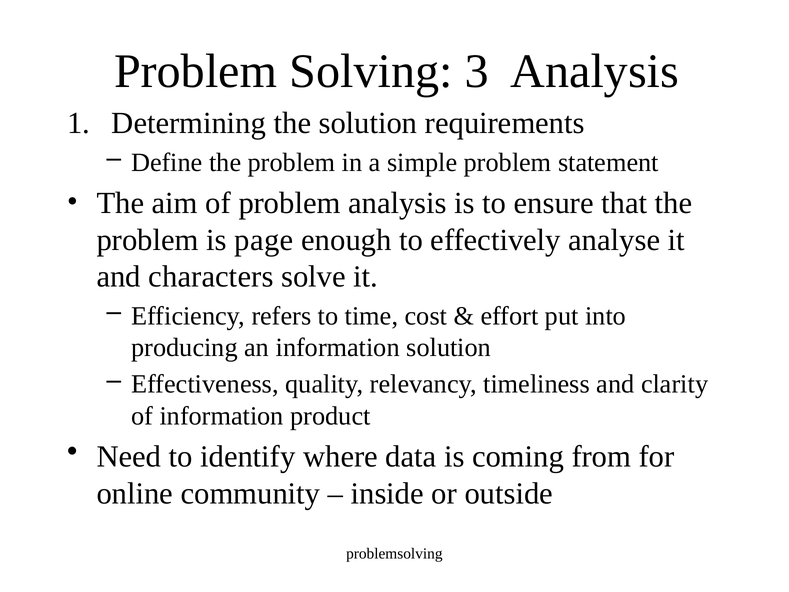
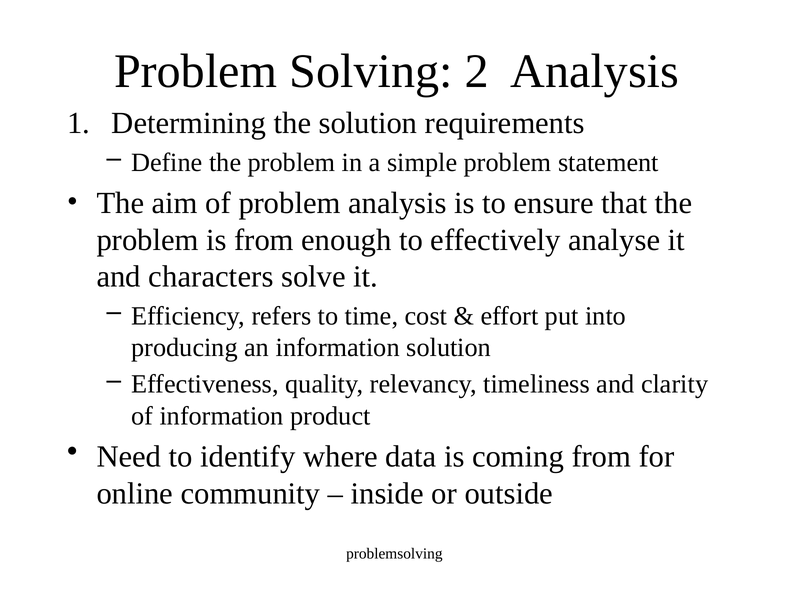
3: 3 -> 2
is page: page -> from
